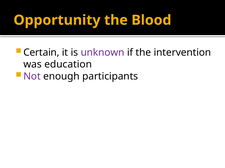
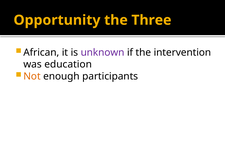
Blood: Blood -> Three
Certain: Certain -> African
Not colour: purple -> orange
